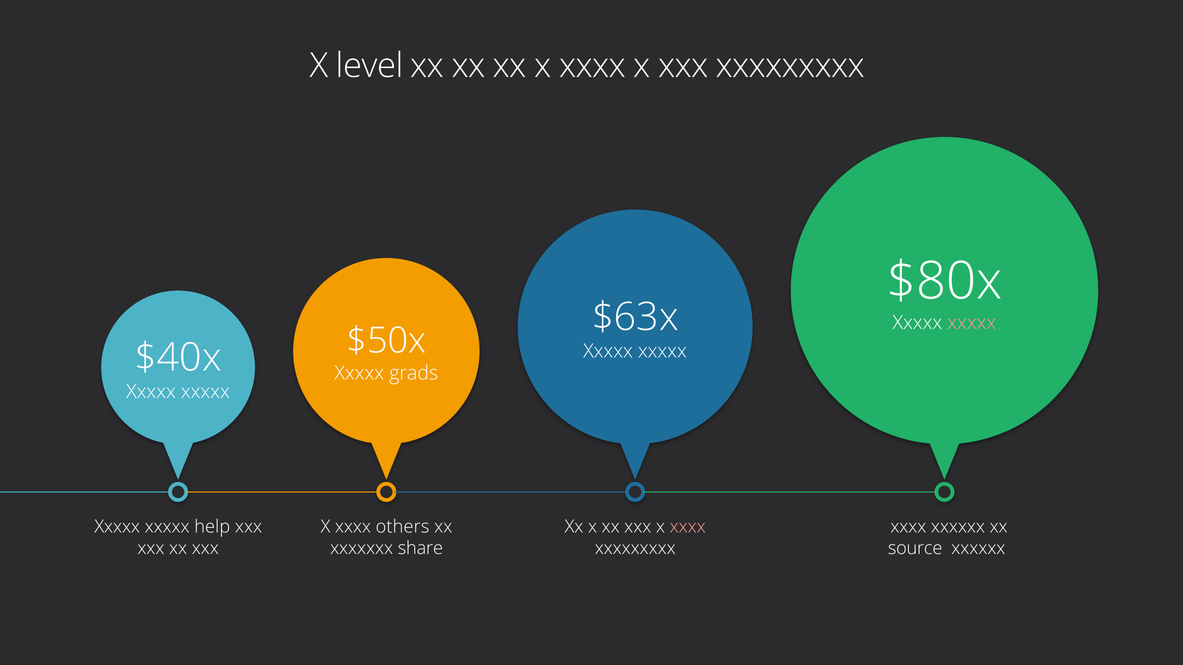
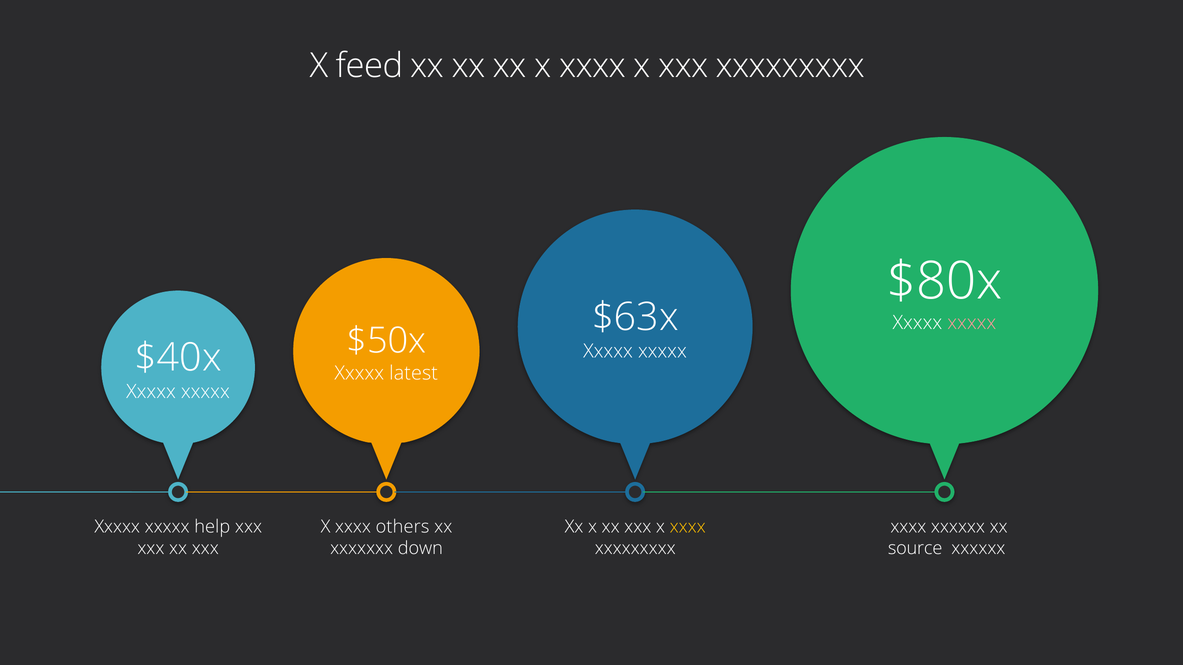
level: level -> feed
grads: grads -> latest
xxxx at (688, 527) colour: pink -> yellow
share: share -> down
